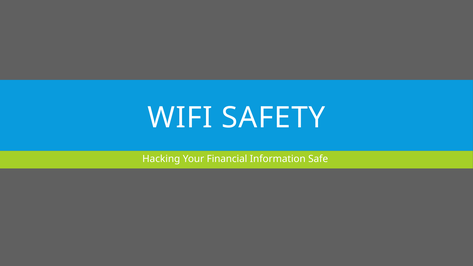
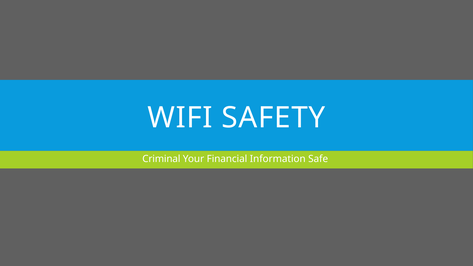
Hacking: Hacking -> Criminal
